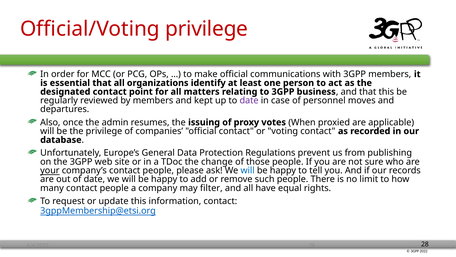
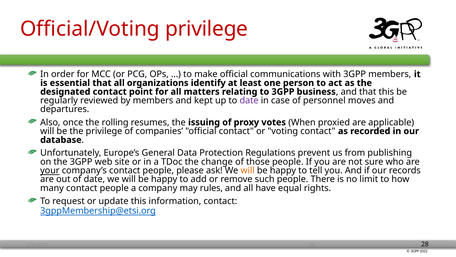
admin: admin -> rolling
will at (248, 170) colour: blue -> orange
filter: filter -> rules
